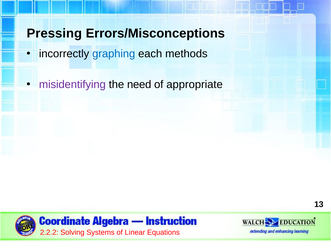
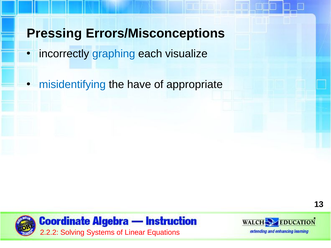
methods: methods -> visualize
misidentifying colour: purple -> blue
need: need -> have
